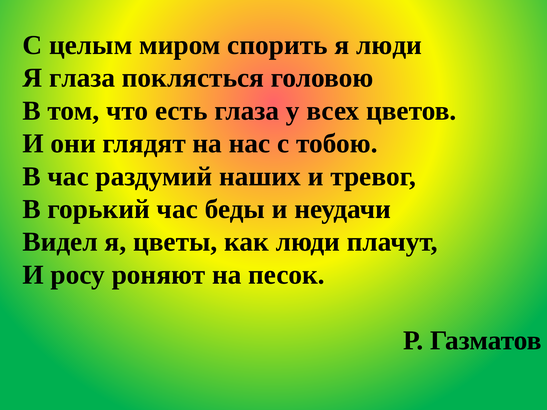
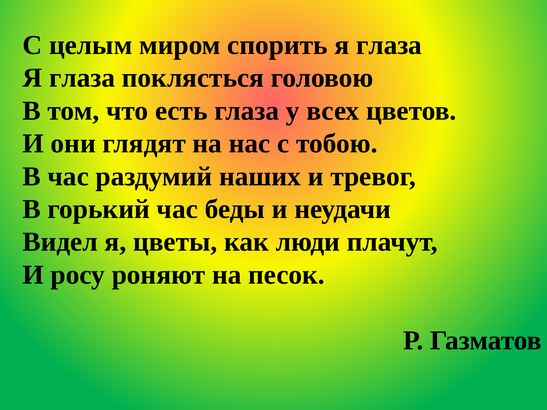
спорить я люди: люди -> глаза
